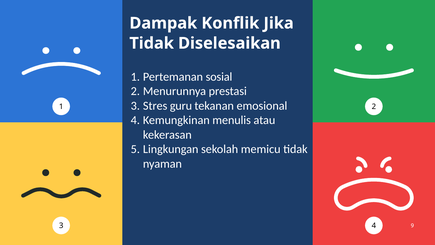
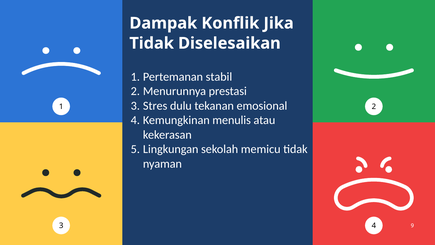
sosial: sosial -> stabil
guru: guru -> dulu
